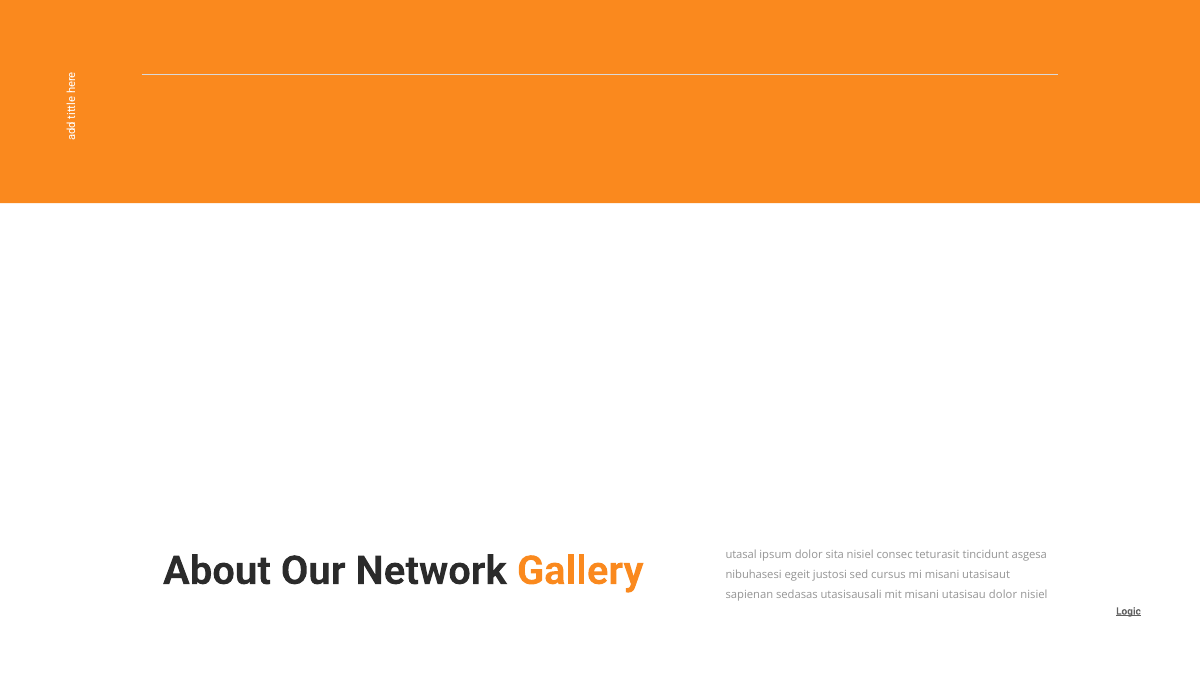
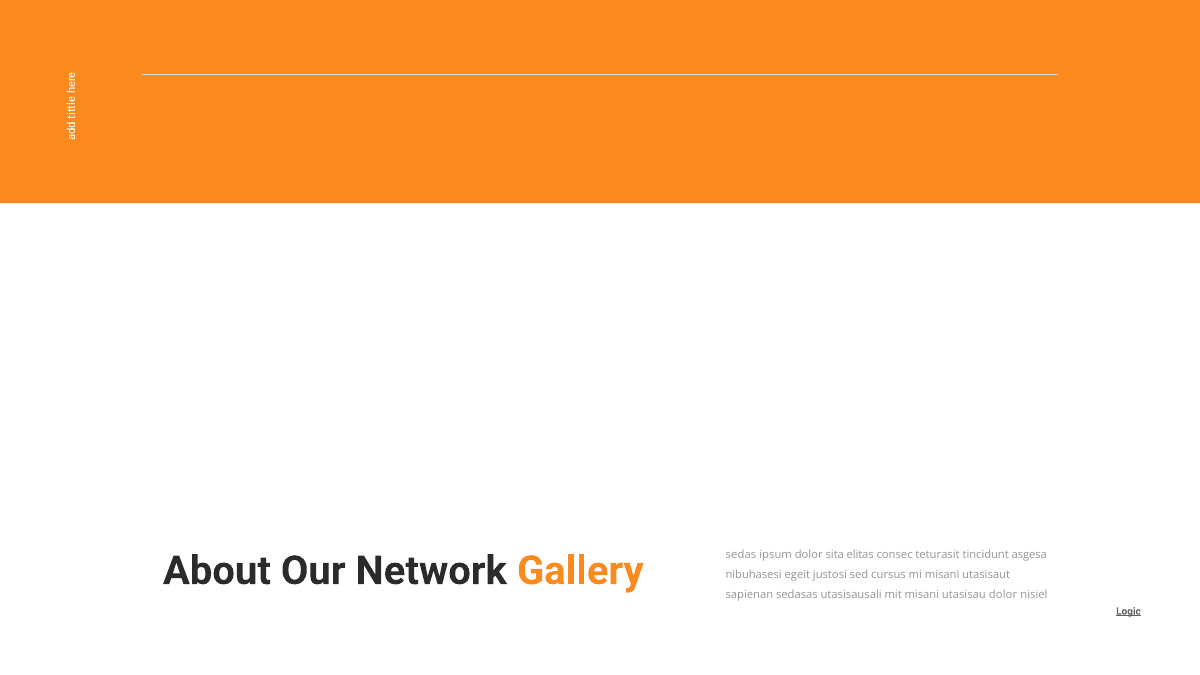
utasal: utasal -> sedas
sita nisiel: nisiel -> elitas
